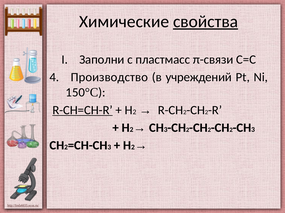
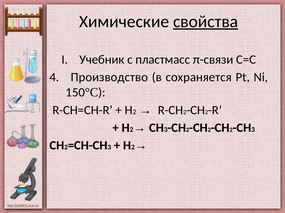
Заполни: Заполни -> Учебник
учреждений: учреждений -> сохраняется
R-CH=CH-R underline: present -> none
